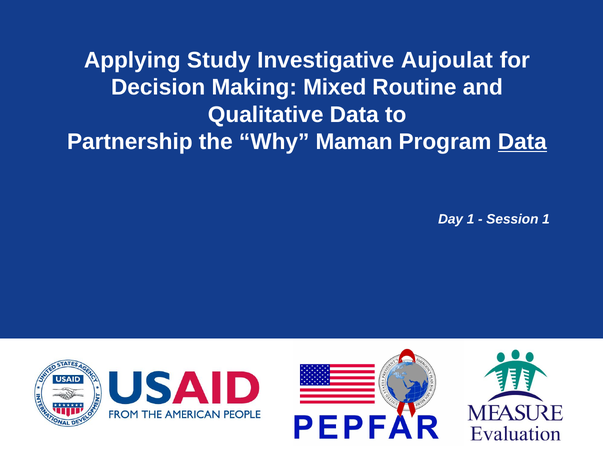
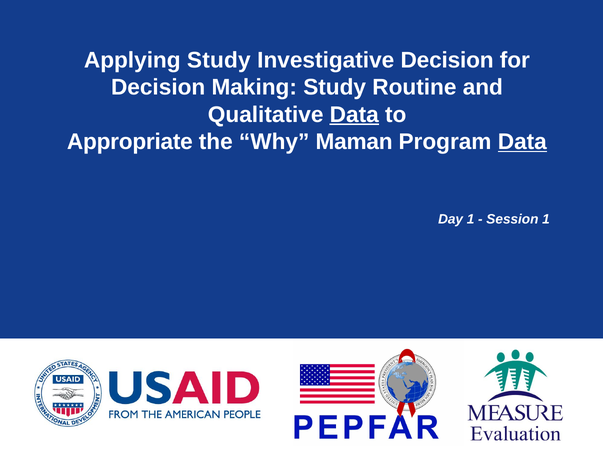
Investigative Aujoulat: Aujoulat -> Decision
Making Mixed: Mixed -> Study
Data at (354, 115) underline: none -> present
Partnership: Partnership -> Appropriate
